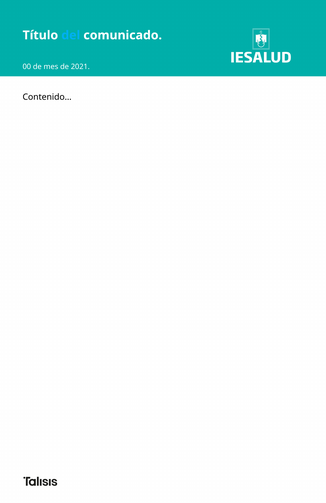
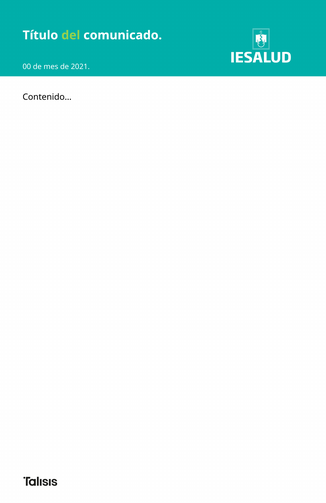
del colour: light blue -> light green
